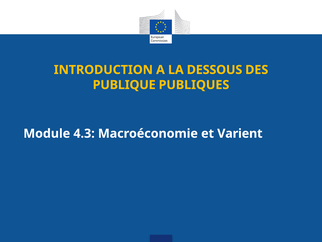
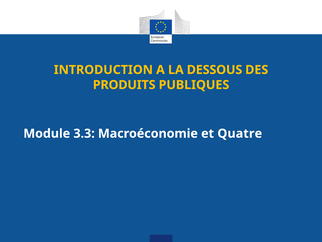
PUBLIQUE: PUBLIQUE -> PRODUITS
4.3: 4.3 -> 3.3
Varient: Varient -> Quatre
